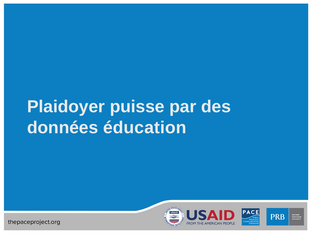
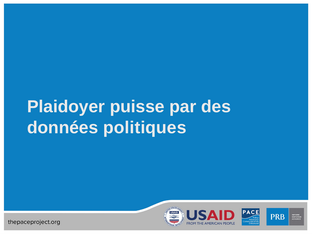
éducation: éducation -> politiques
